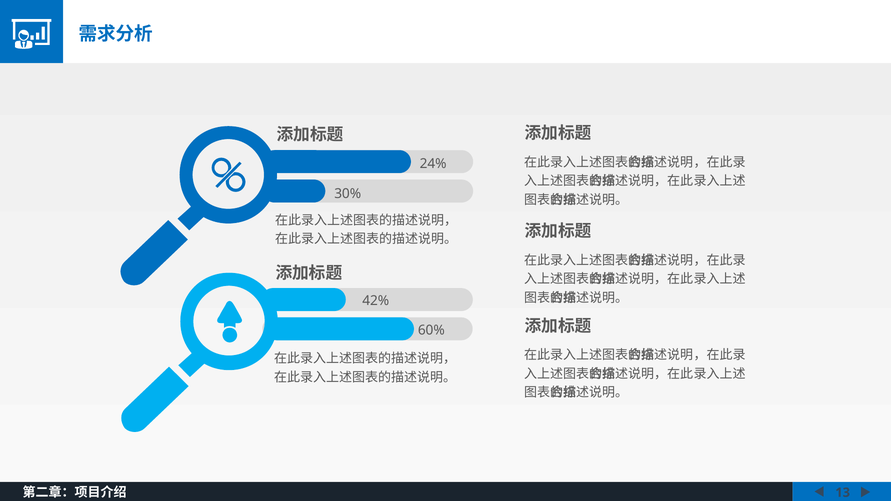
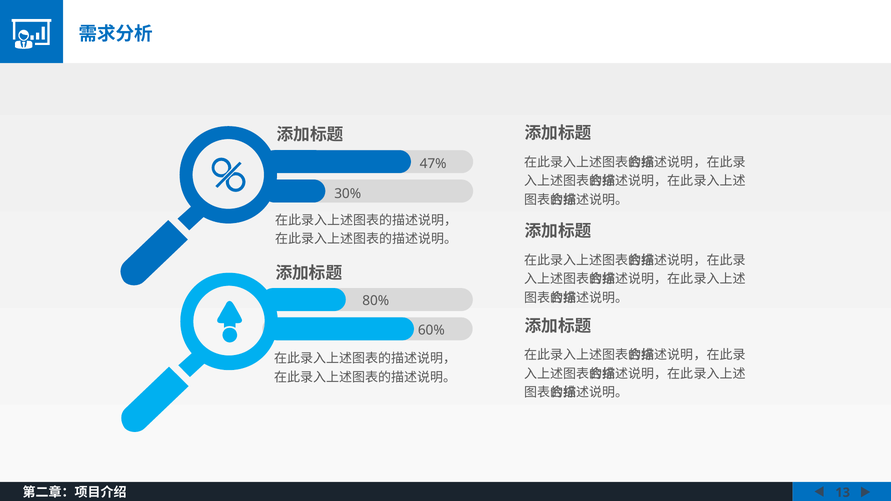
24%: 24% -> 47%
42%: 42% -> 80%
